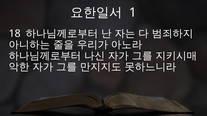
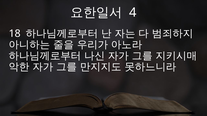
1: 1 -> 4
